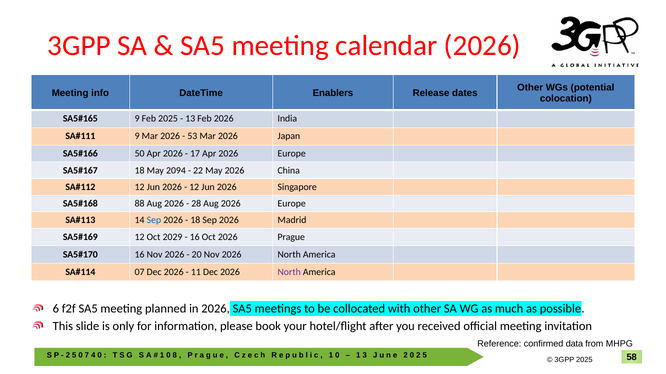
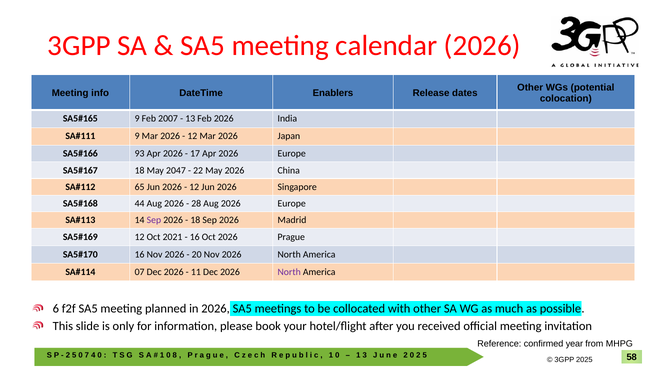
Feb 2025: 2025 -> 2007
53 at (192, 136): 53 -> 12
50: 50 -> 93
2094: 2094 -> 2047
12 at (140, 187): 12 -> 65
88: 88 -> 44
Sep at (154, 221) colour: blue -> purple
2029: 2029 -> 2021
data: data -> year
